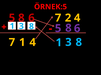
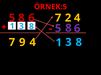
7 1: 1 -> 9
